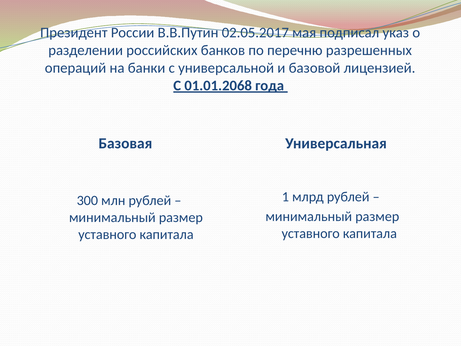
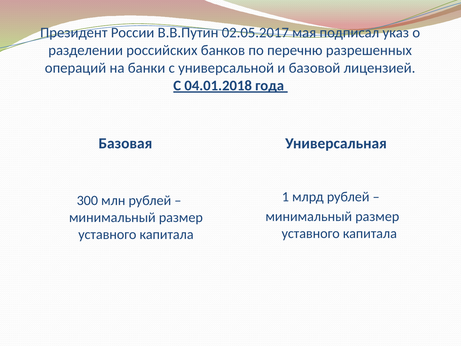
01.01.2068: 01.01.2068 -> 04.01.2018
